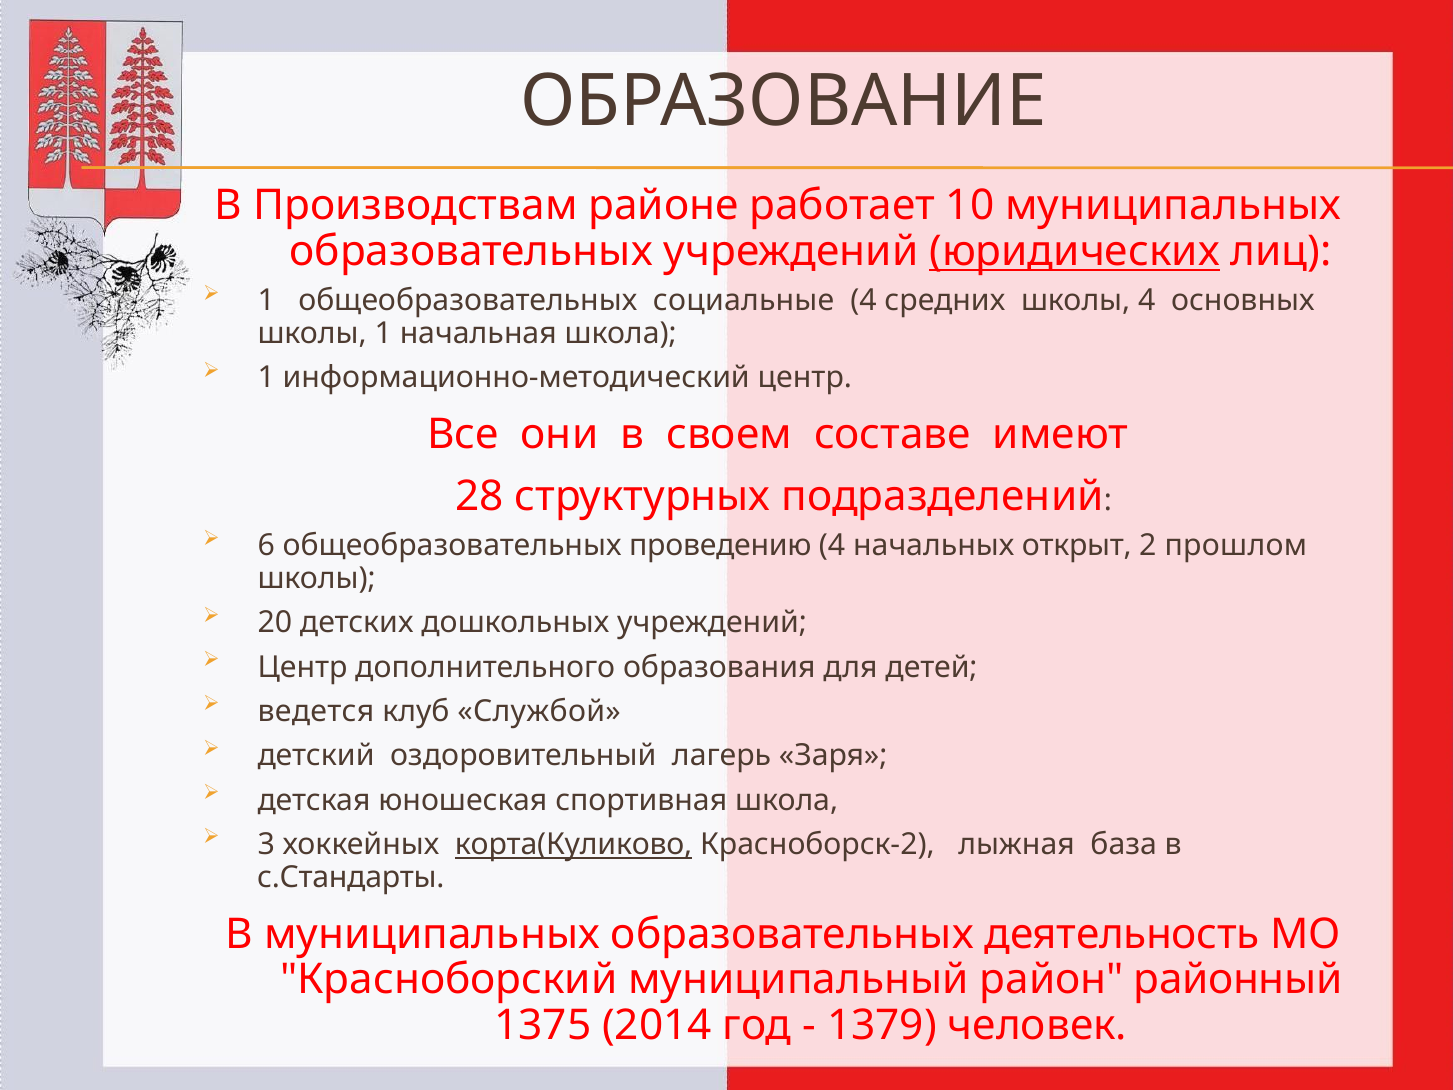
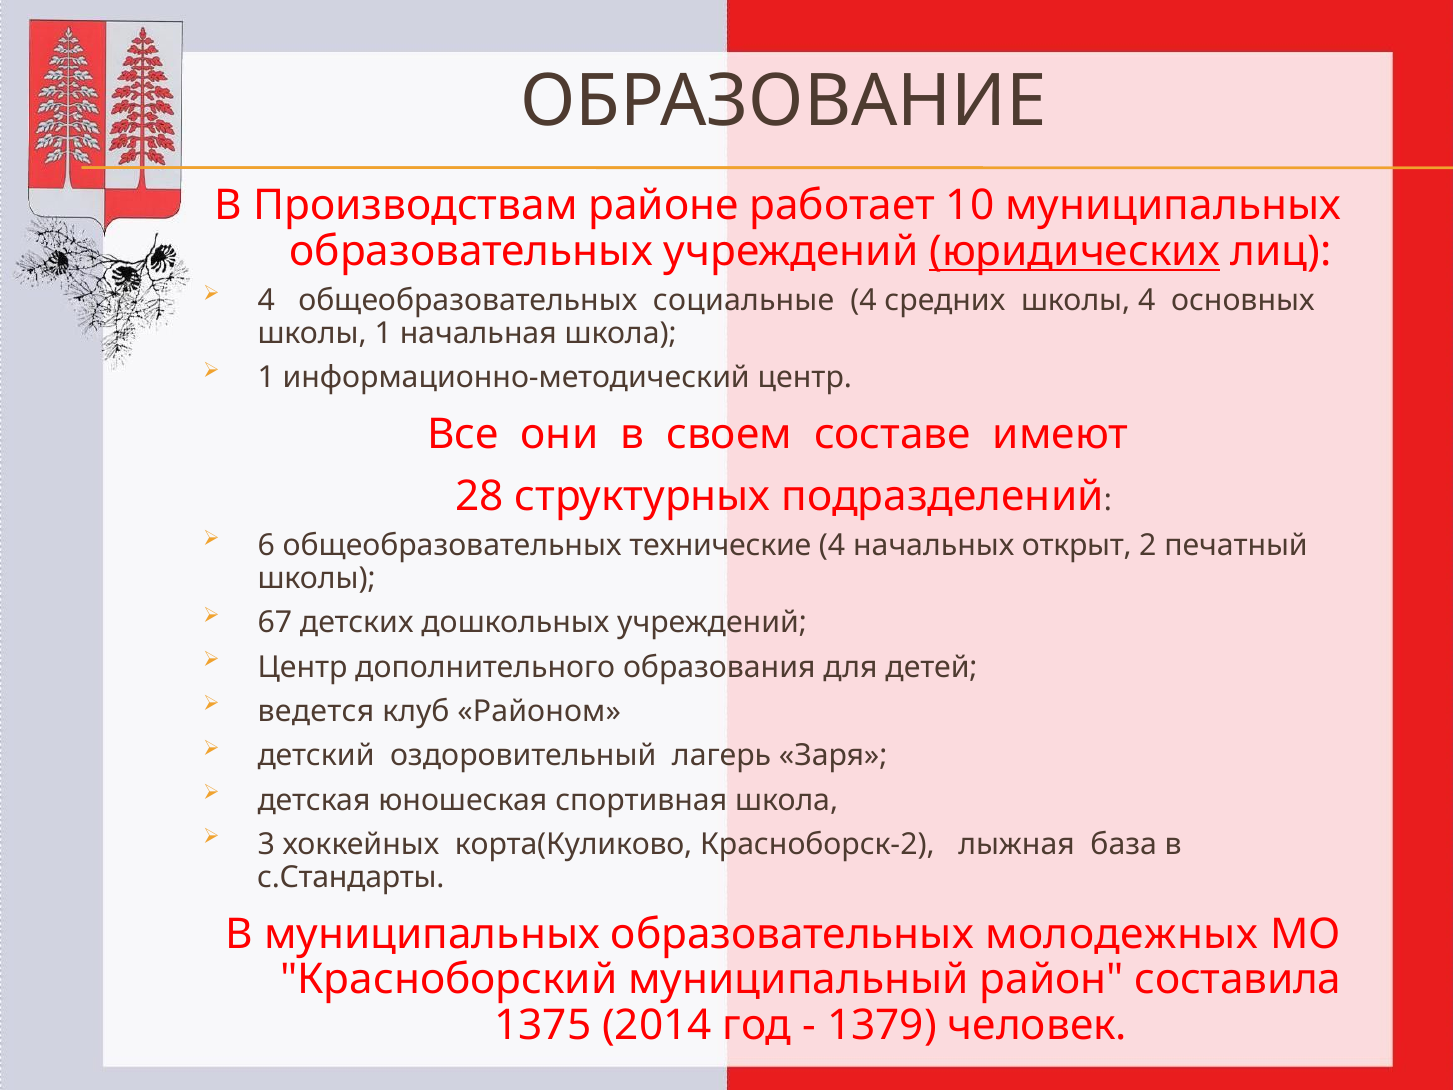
1 at (266, 301): 1 -> 4
проведению: проведению -> технические
прошлом: прошлом -> печатный
20: 20 -> 67
Службой: Службой -> Районом
корта(Куликово underline: present -> none
деятельность: деятельность -> молодежных
районный: районный -> составила
